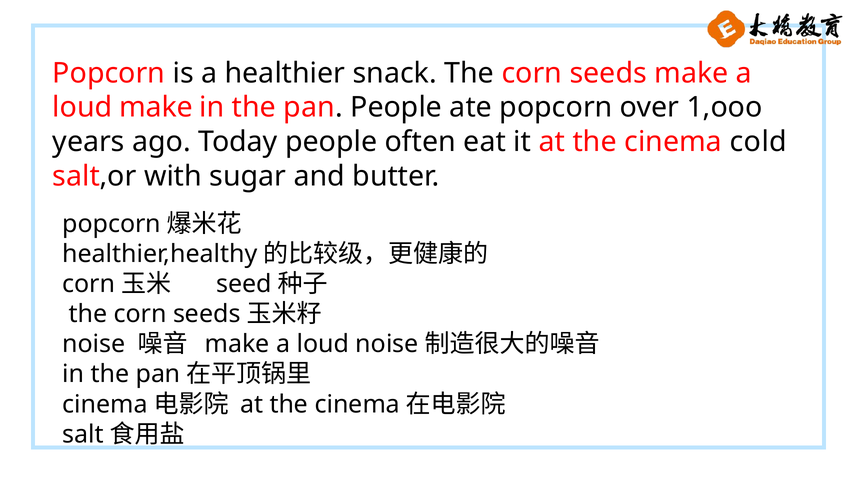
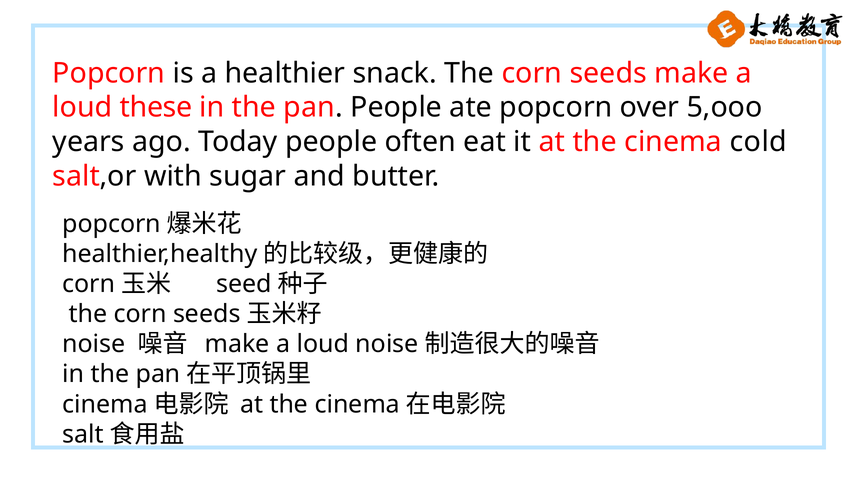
loud make: make -> these
1,ooo: 1,ooo -> 5,ooo
